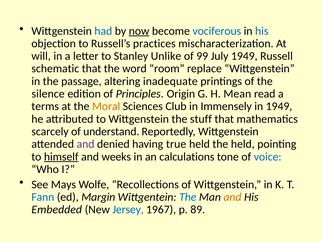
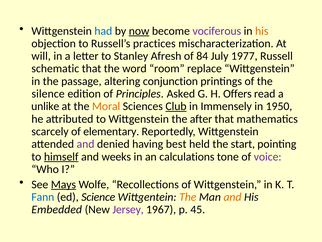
vociferous colour: blue -> purple
his at (262, 31) colour: blue -> orange
Unlike: Unlike -> Afresh
99: 99 -> 84
July 1949: 1949 -> 1977
inadequate: inadequate -> conjunction
Origin: Origin -> Asked
Mean: Mean -> Offers
terms: terms -> unlike
Club underline: none -> present
in 1949: 1949 -> 1950
stuff: stuff -> after
understand: understand -> elementary
true: true -> best
the held: held -> start
voice colour: blue -> purple
Mays underline: none -> present
Margin: Margin -> Science
The at (188, 197) colour: blue -> orange
Jersey colour: blue -> purple
89: 89 -> 45
